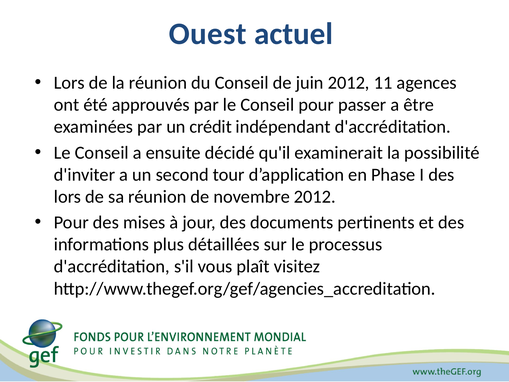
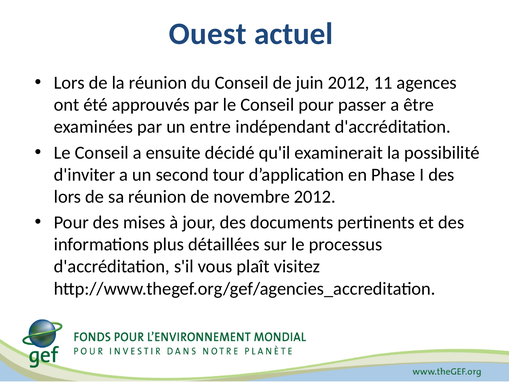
crédit: crédit -> entre
